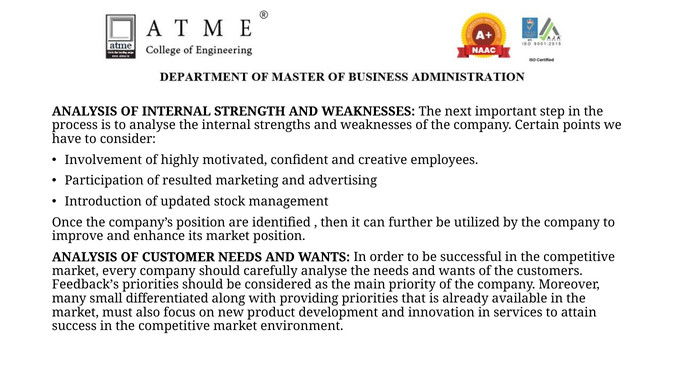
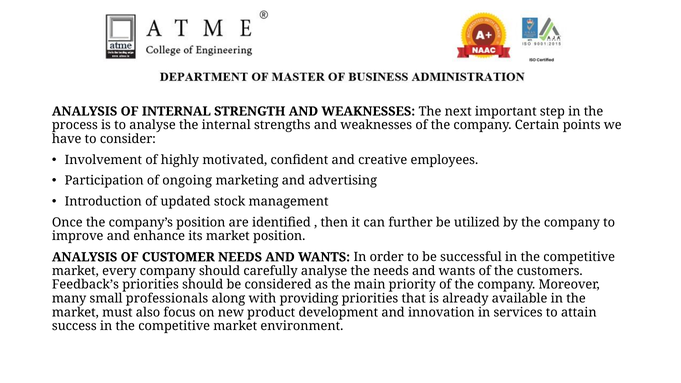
resulted: resulted -> ongoing
differentiated: differentiated -> professionals
